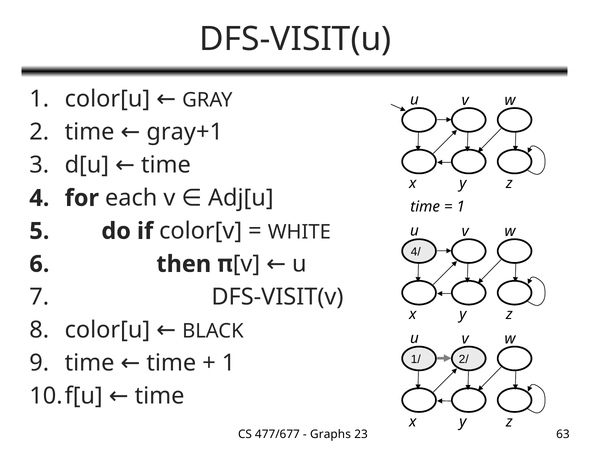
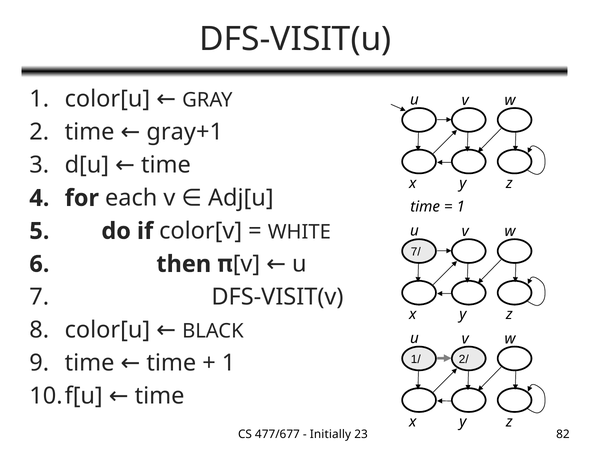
4/: 4/ -> 7/
Graphs: Graphs -> Initially
63: 63 -> 82
